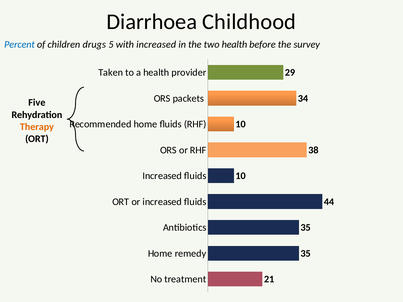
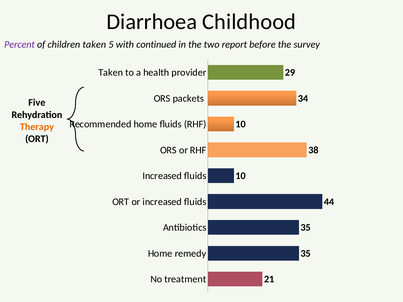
Percent colour: blue -> purple
children drugs: drugs -> taken
with increased: increased -> continued
two health: health -> report
